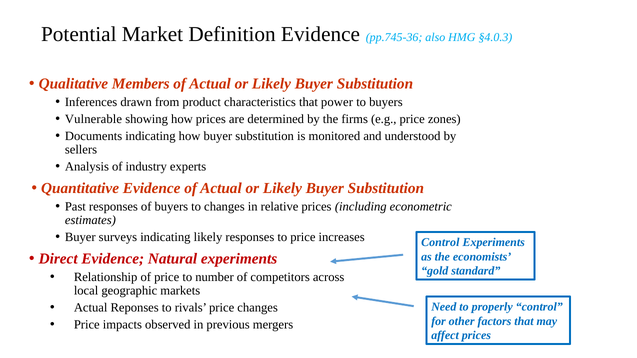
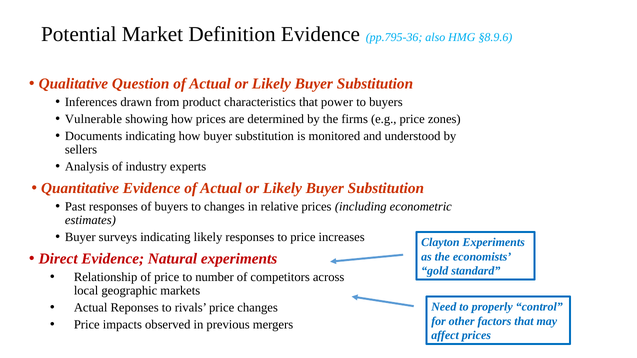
pp.745-36: pp.745-36 -> pp.795-36
§4.0.3: §4.0.3 -> §8.9.6
Members: Members -> Question
Control at (440, 243): Control -> Clayton
